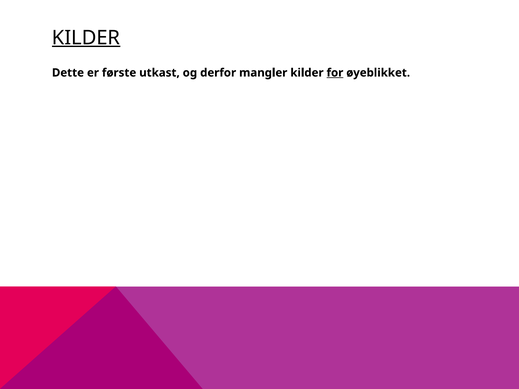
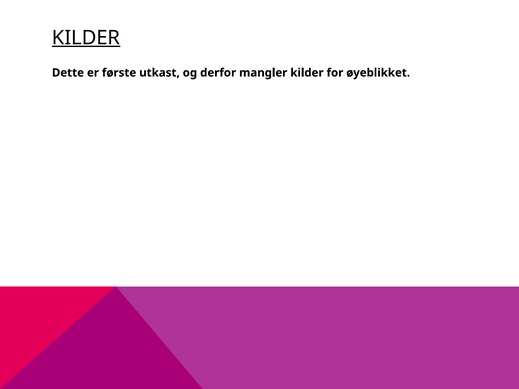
for underline: present -> none
